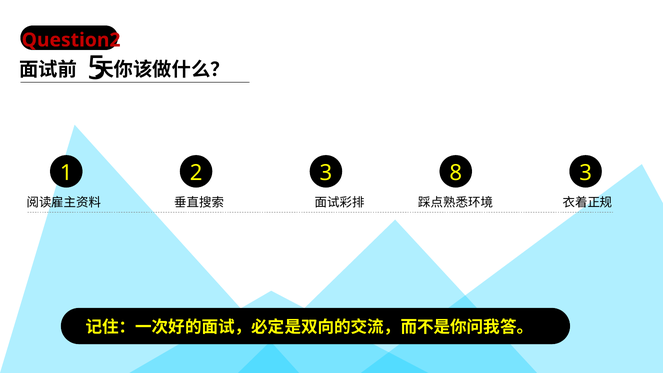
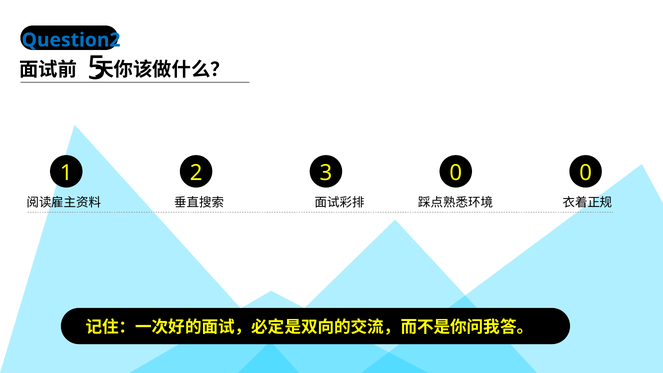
Question2 colour: red -> blue
1 8: 8 -> 0
3 3: 3 -> 0
